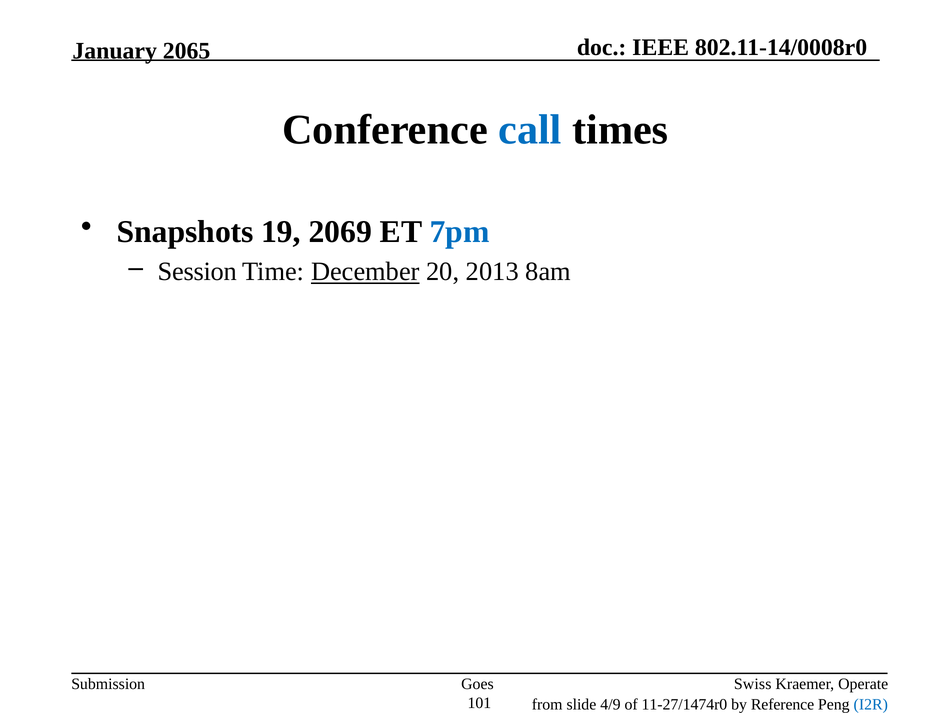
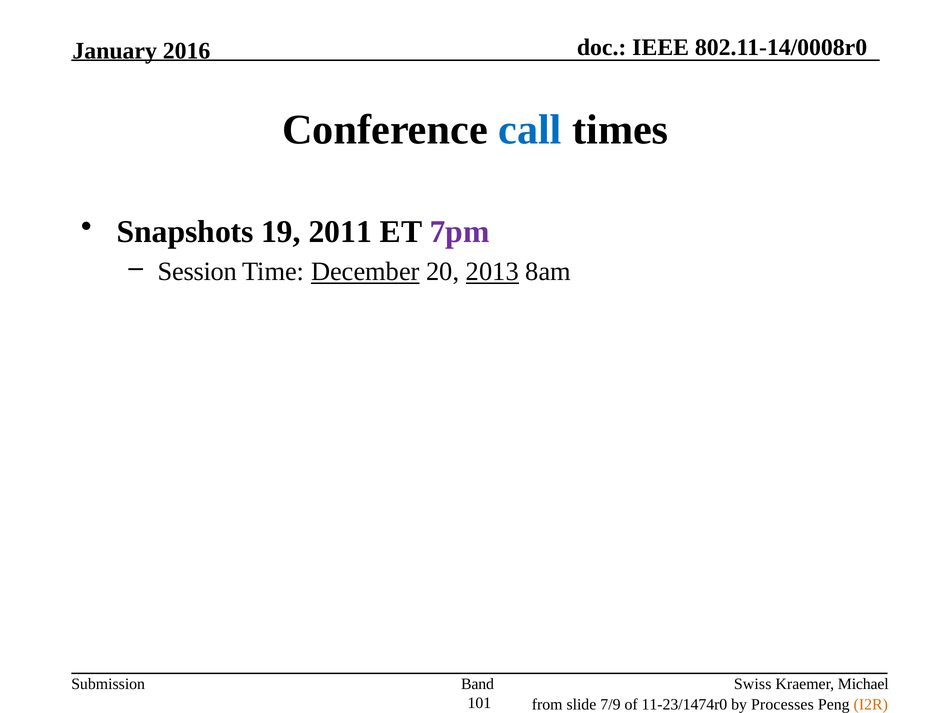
2065: 2065 -> 2016
2069: 2069 -> 2011
7pm colour: blue -> purple
2013 underline: none -> present
Goes: Goes -> Band
Operate: Operate -> Michael
4/9: 4/9 -> 7/9
11-27/1474r0: 11-27/1474r0 -> 11-23/1474r0
Reference: Reference -> Processes
I2R colour: blue -> orange
